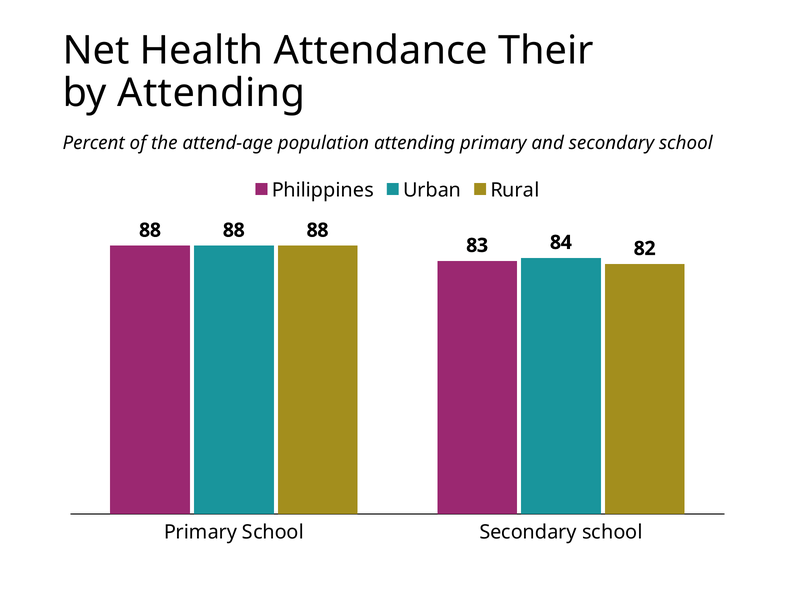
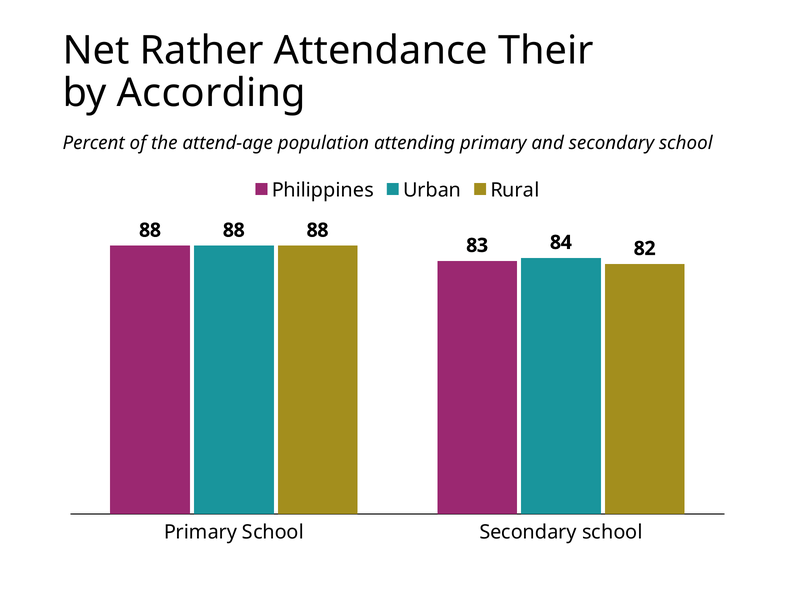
Health: Health -> Rather
by Attending: Attending -> According
